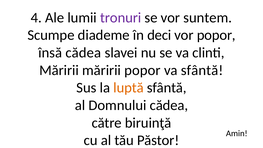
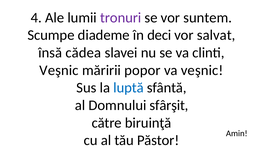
vor popor: popor -> salvat
Măririi at (59, 70): Măririi -> Veşnic
va sfântă: sfântă -> veşnic
luptă colour: orange -> blue
Domnului cădea: cădea -> sfârşit
